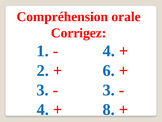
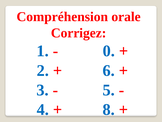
4 at (109, 51): 4 -> 0
3 at (109, 90): 3 -> 5
